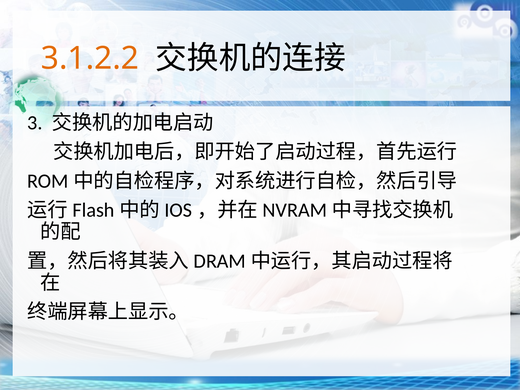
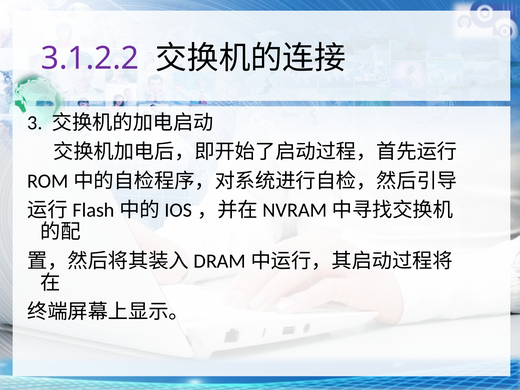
3.1.2.2 colour: orange -> purple
